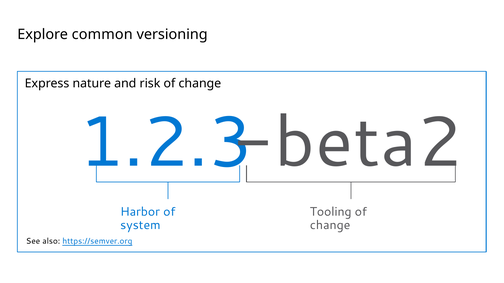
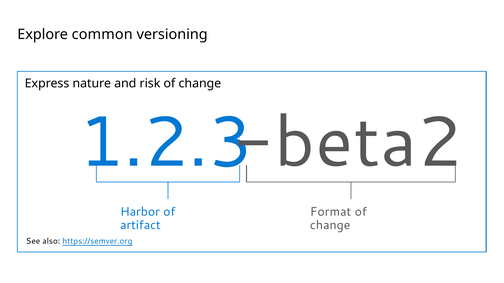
Tooling: Tooling -> Format
system: system -> artifact
